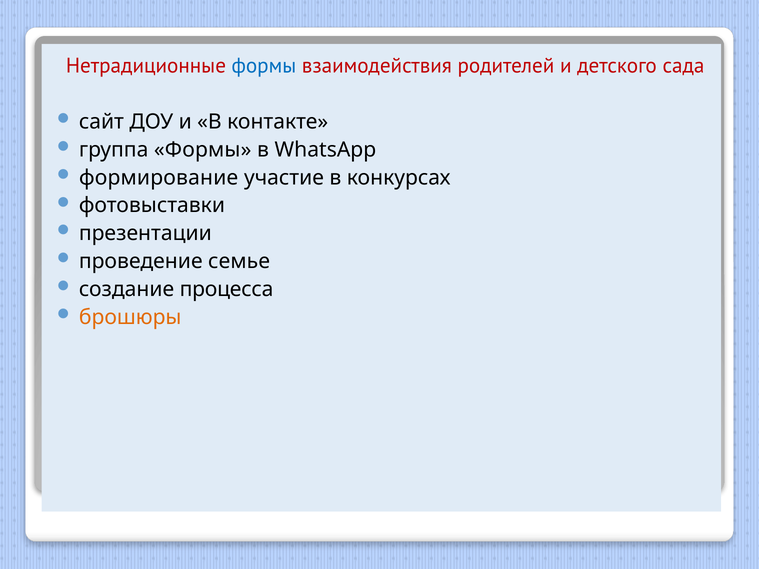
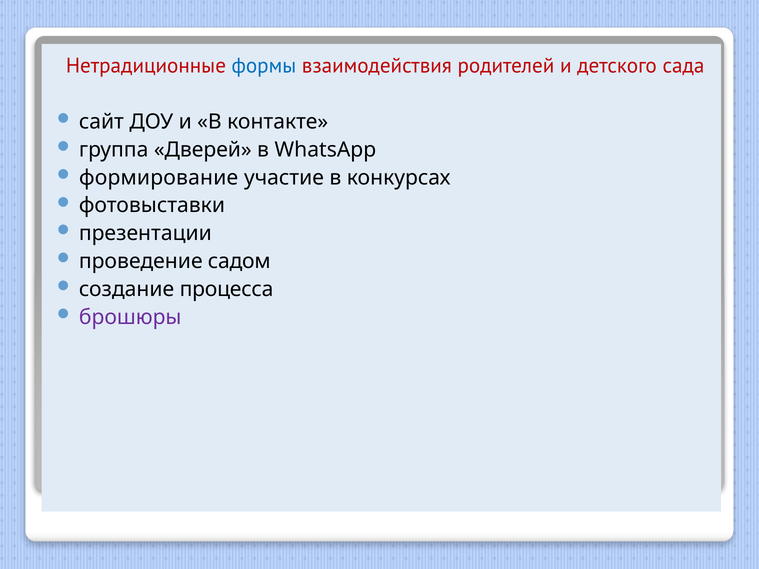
группа Формы: Формы -> Дверей
семье: семье -> садом
брошюры colour: orange -> purple
